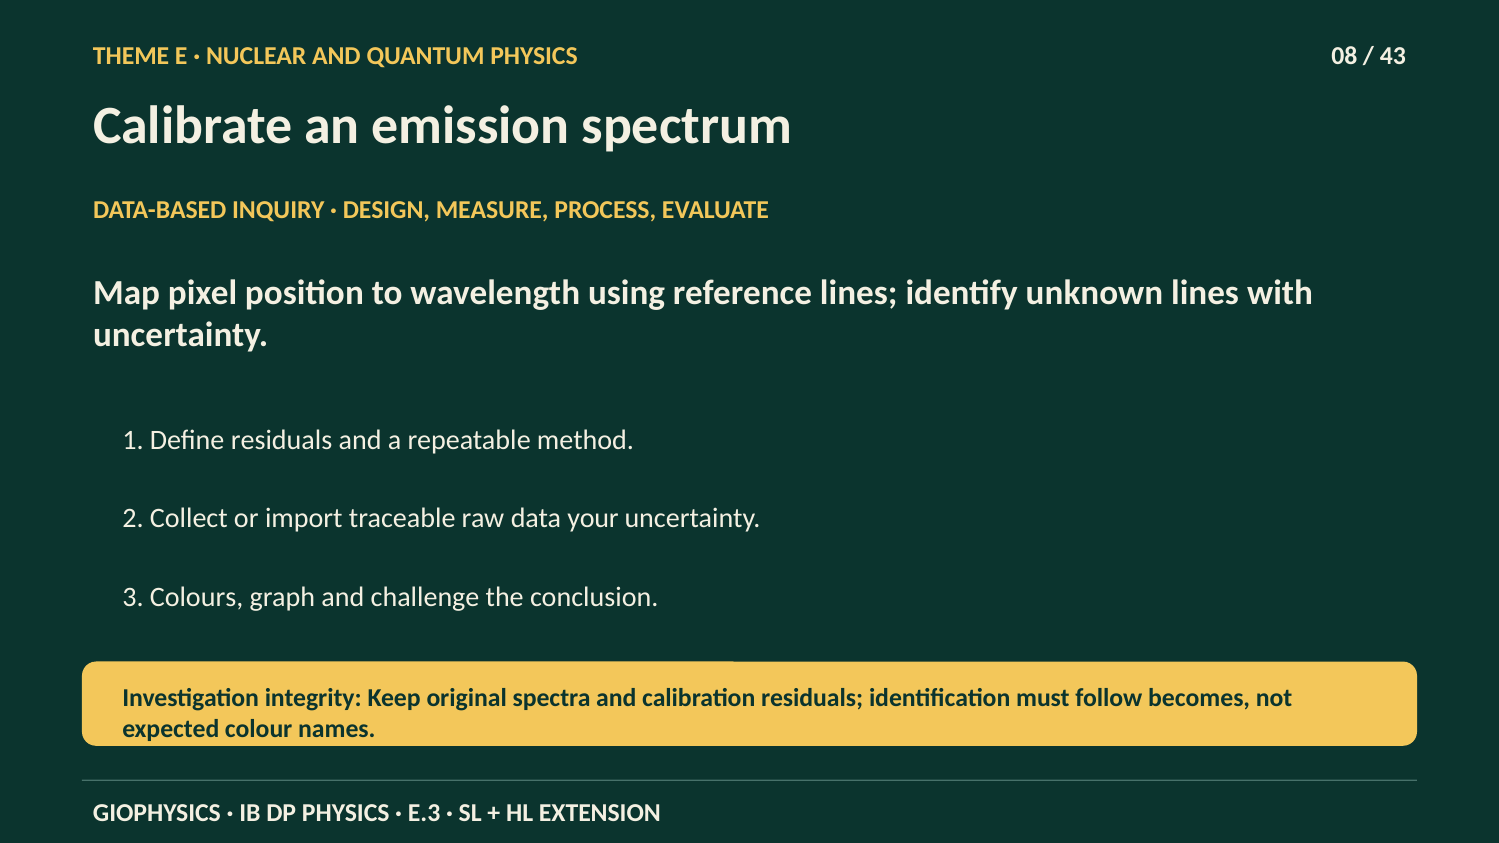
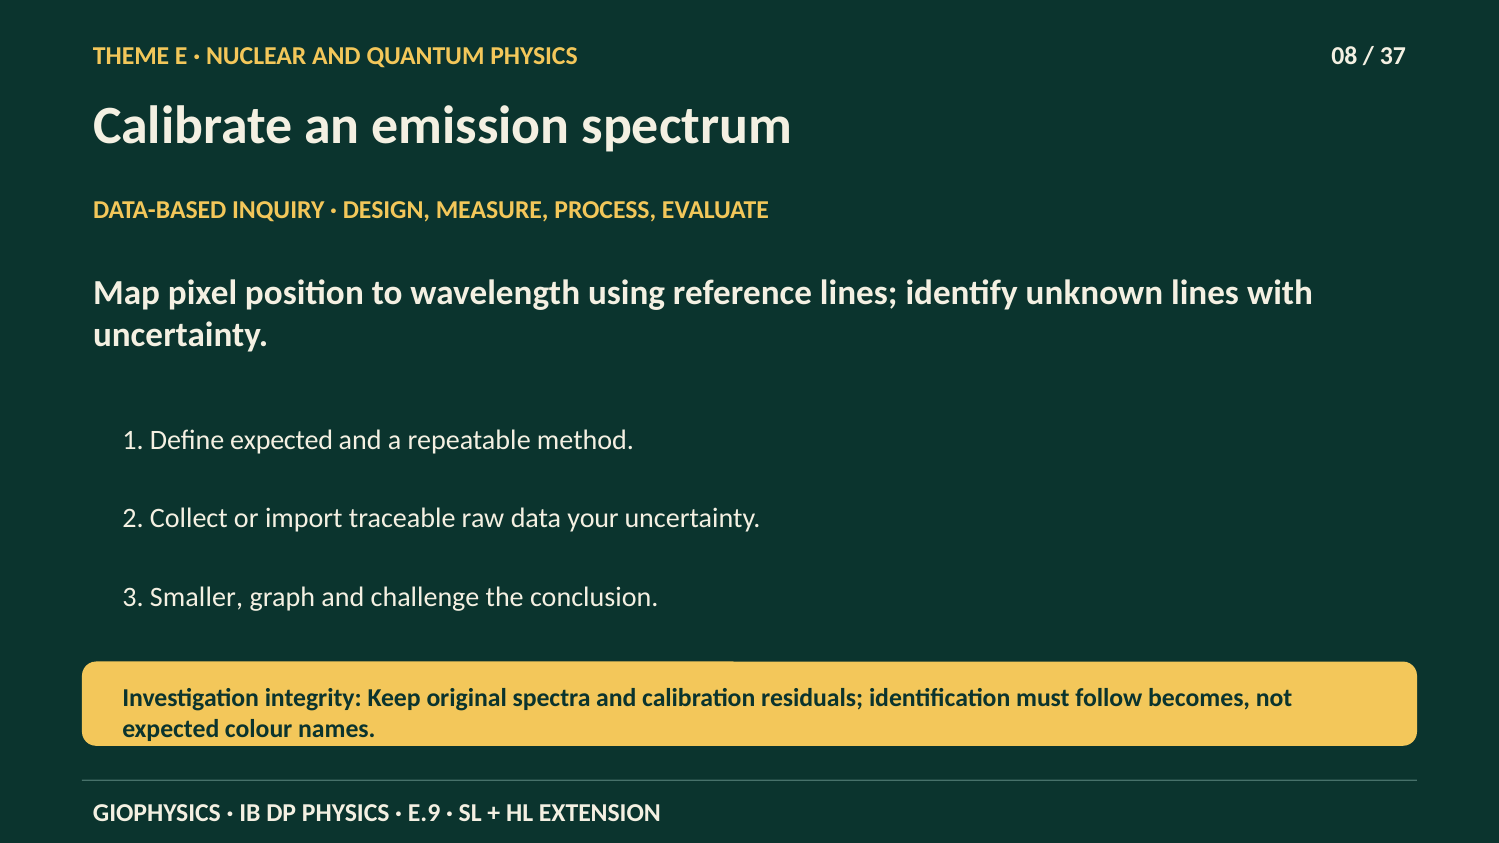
43: 43 -> 37
Define residuals: residuals -> expected
Colours: Colours -> Smaller
E.3: E.3 -> E.9
